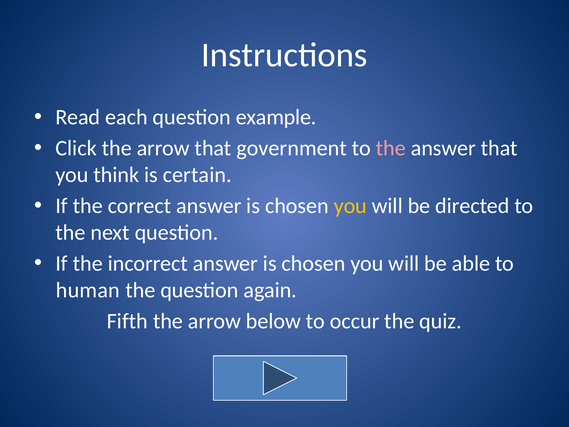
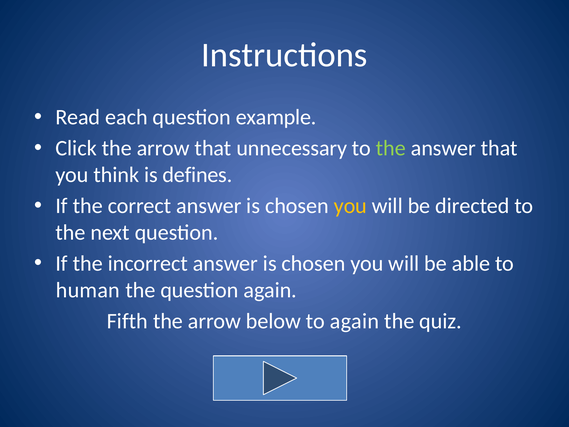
government: government -> unnecessary
the at (391, 148) colour: pink -> light green
certain: certain -> defines
to occur: occur -> again
